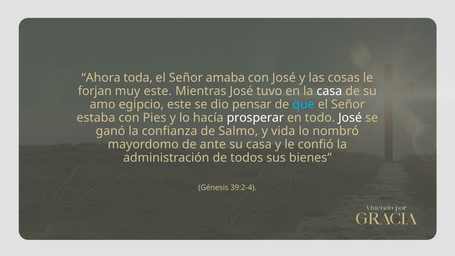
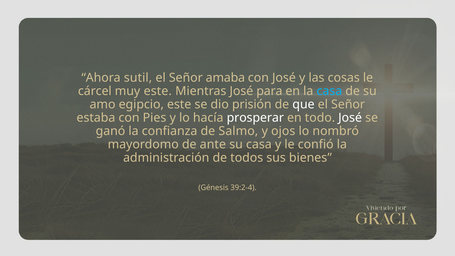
toda: toda -> sutil
forjan: forjan -> cárcel
tuvo: tuvo -> para
casa at (329, 91) colour: white -> light blue
pensar: pensar -> prisión
que colour: light blue -> white
vida: vida -> ojos
